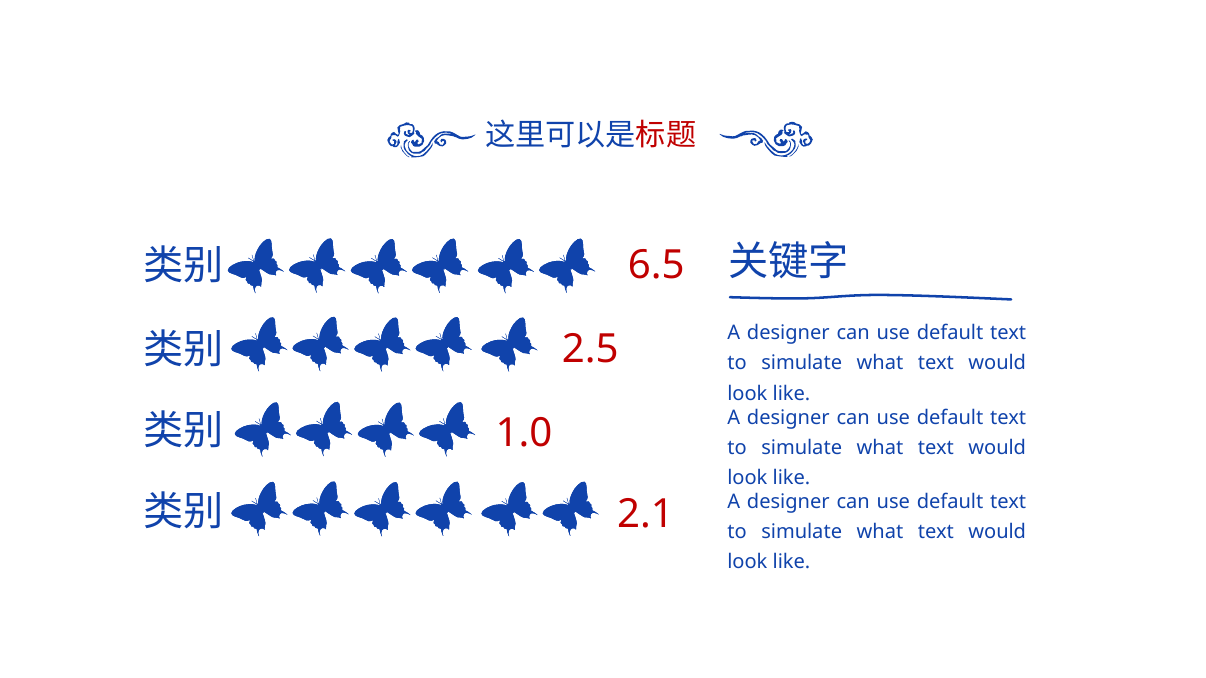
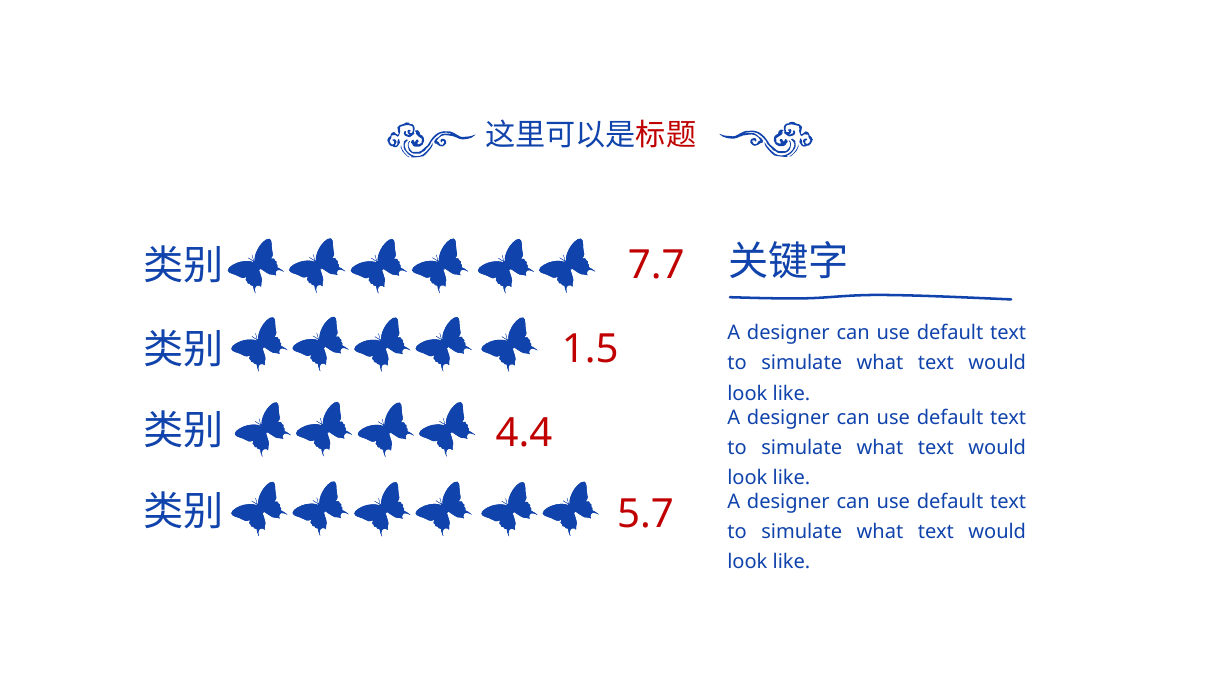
6.5: 6.5 -> 7.7
2.5: 2.5 -> 1.5
1.0: 1.0 -> 4.4
2.1: 2.1 -> 5.7
